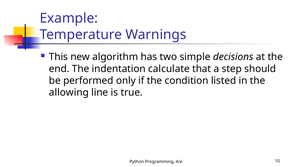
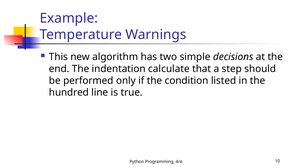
allowing: allowing -> hundred
